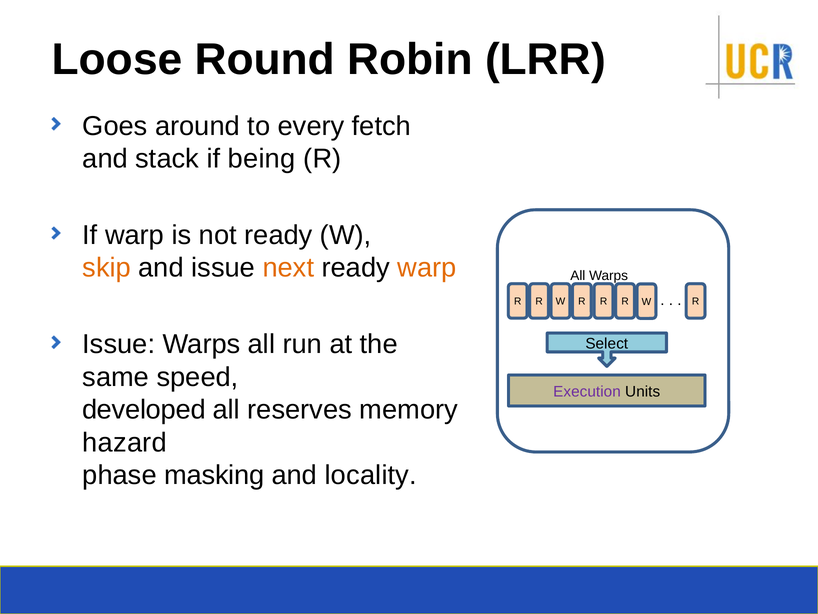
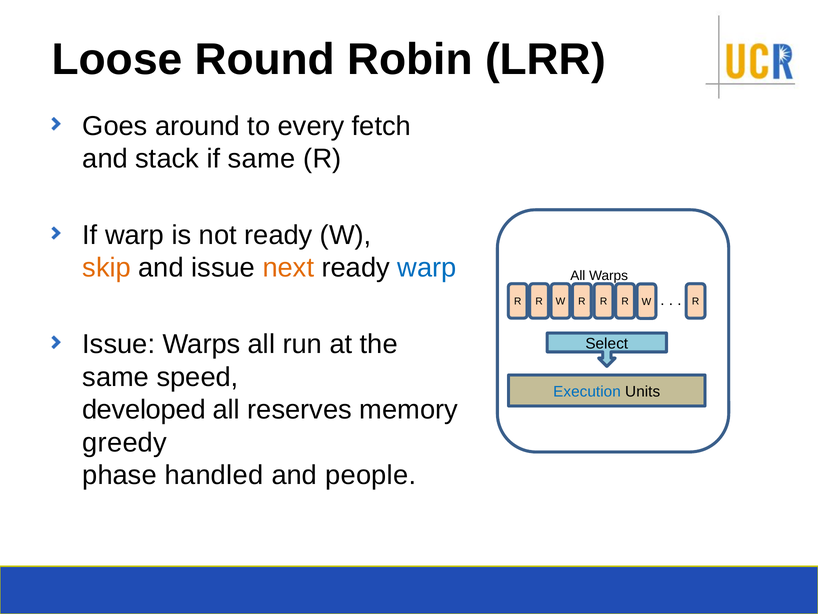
if being: being -> same
warp at (427, 268) colour: orange -> blue
Execution colour: purple -> blue
hazard: hazard -> greedy
masking: masking -> handled
locality: locality -> people
